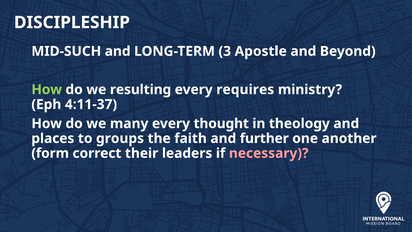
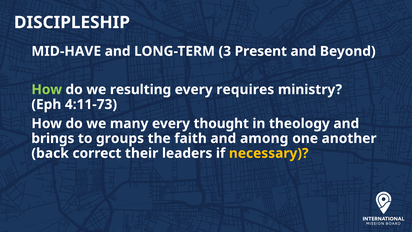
MID-SUCH: MID-SUCH -> MID-HAVE
Apostle: Apostle -> Present
4:11-37: 4:11-37 -> 4:11-73
places: places -> brings
further: further -> among
form: form -> back
necessary colour: pink -> yellow
